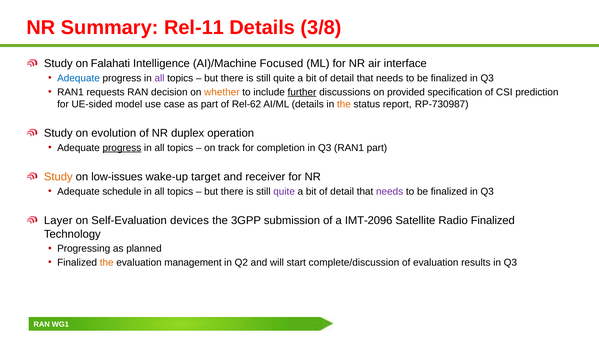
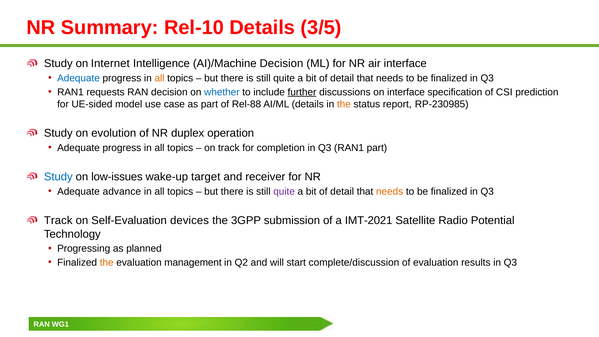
Rel-11: Rel-11 -> Rel-10
3/8: 3/8 -> 3/5
Falahati: Falahati -> Internet
AI)/Machine Focused: Focused -> Decision
all at (159, 78) colour: purple -> orange
whether colour: orange -> blue
on provided: provided -> interface
Rel-62: Rel-62 -> Rel-88
RP-730987: RP-730987 -> RP-230985
progress at (122, 148) underline: present -> none
Study at (58, 177) colour: orange -> blue
schedule: schedule -> advance
needs at (390, 191) colour: purple -> orange
Layer at (58, 220): Layer -> Track
IMT-2096: IMT-2096 -> IMT-2021
Radio Finalized: Finalized -> Potential
